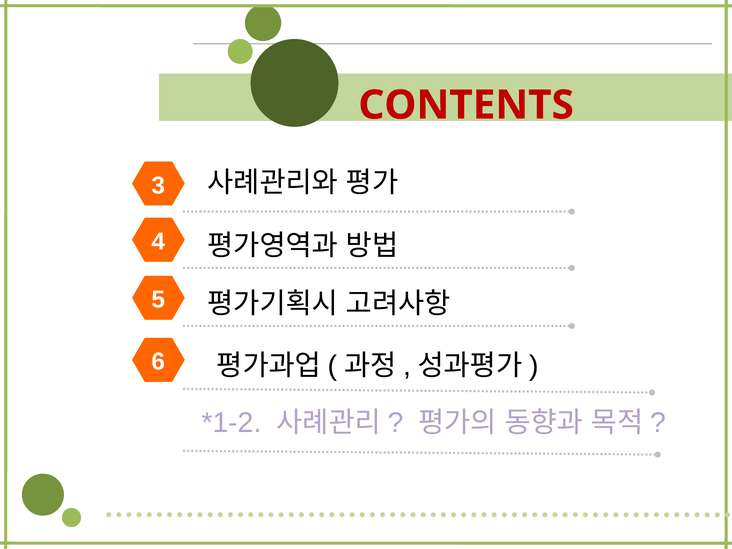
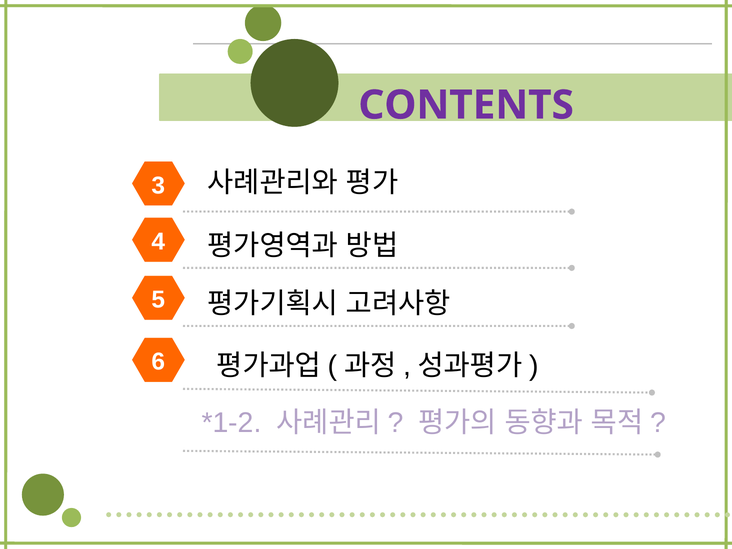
CONTENTS colour: red -> purple
